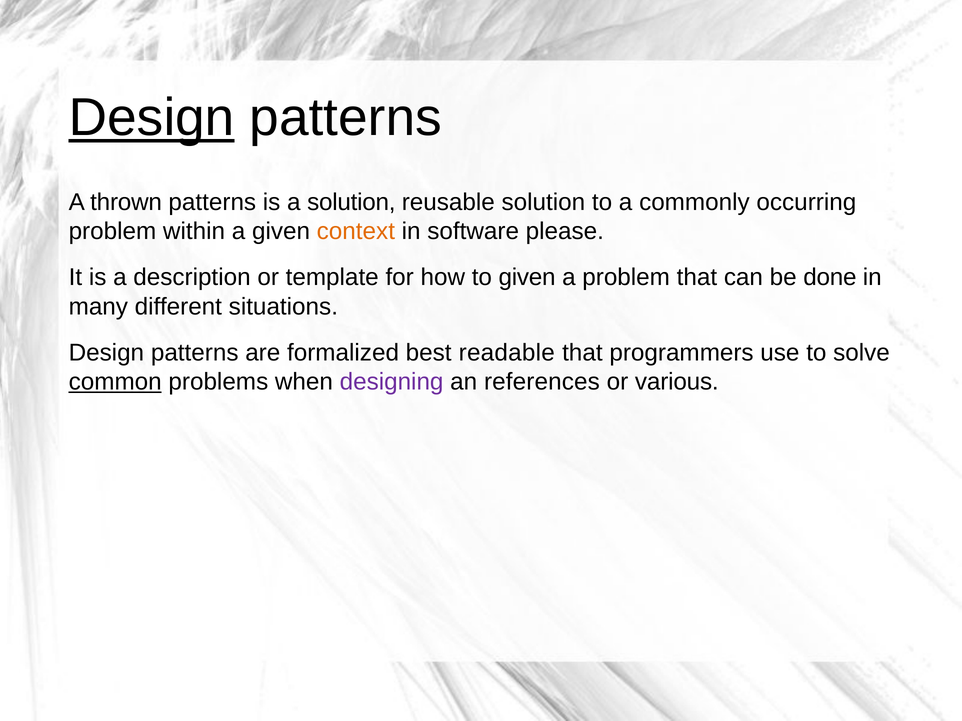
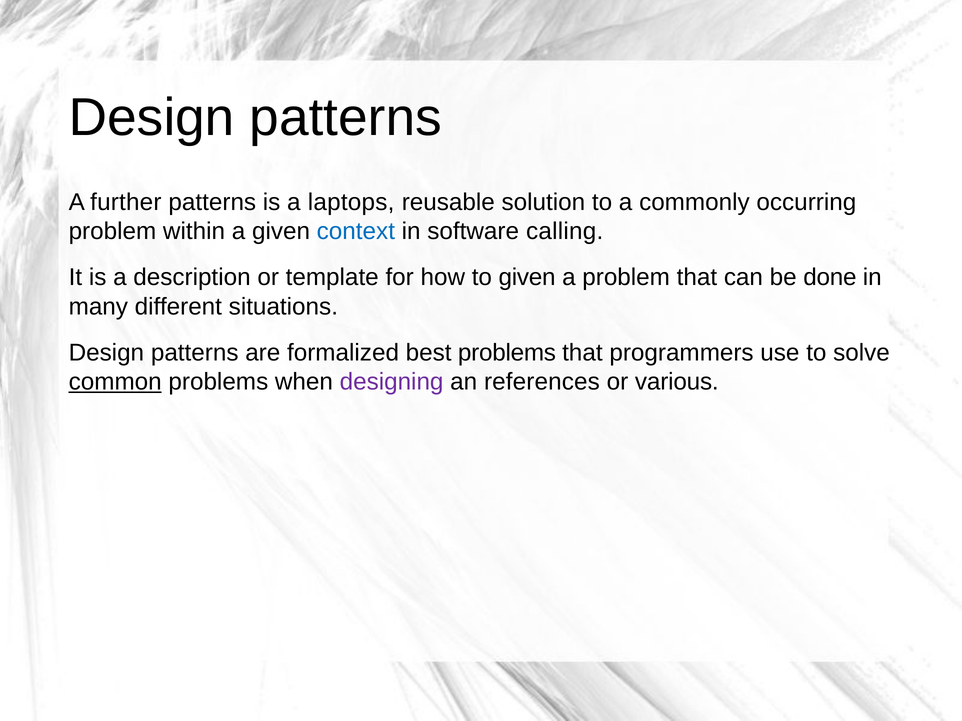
Design at (152, 118) underline: present -> none
thrown: thrown -> further
a solution: solution -> laptops
context colour: orange -> blue
please: please -> calling
best readable: readable -> problems
